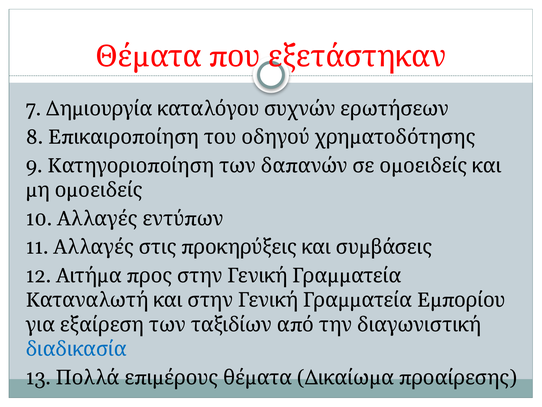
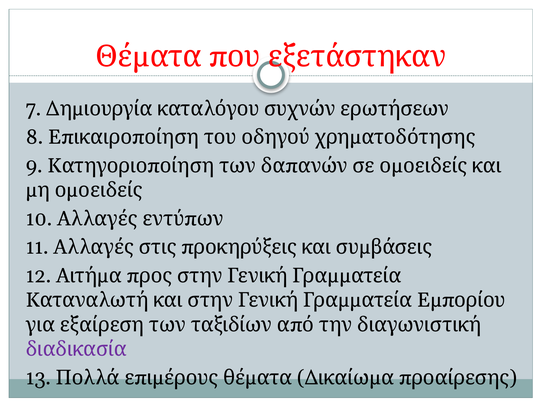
διαδικασία colour: blue -> purple
